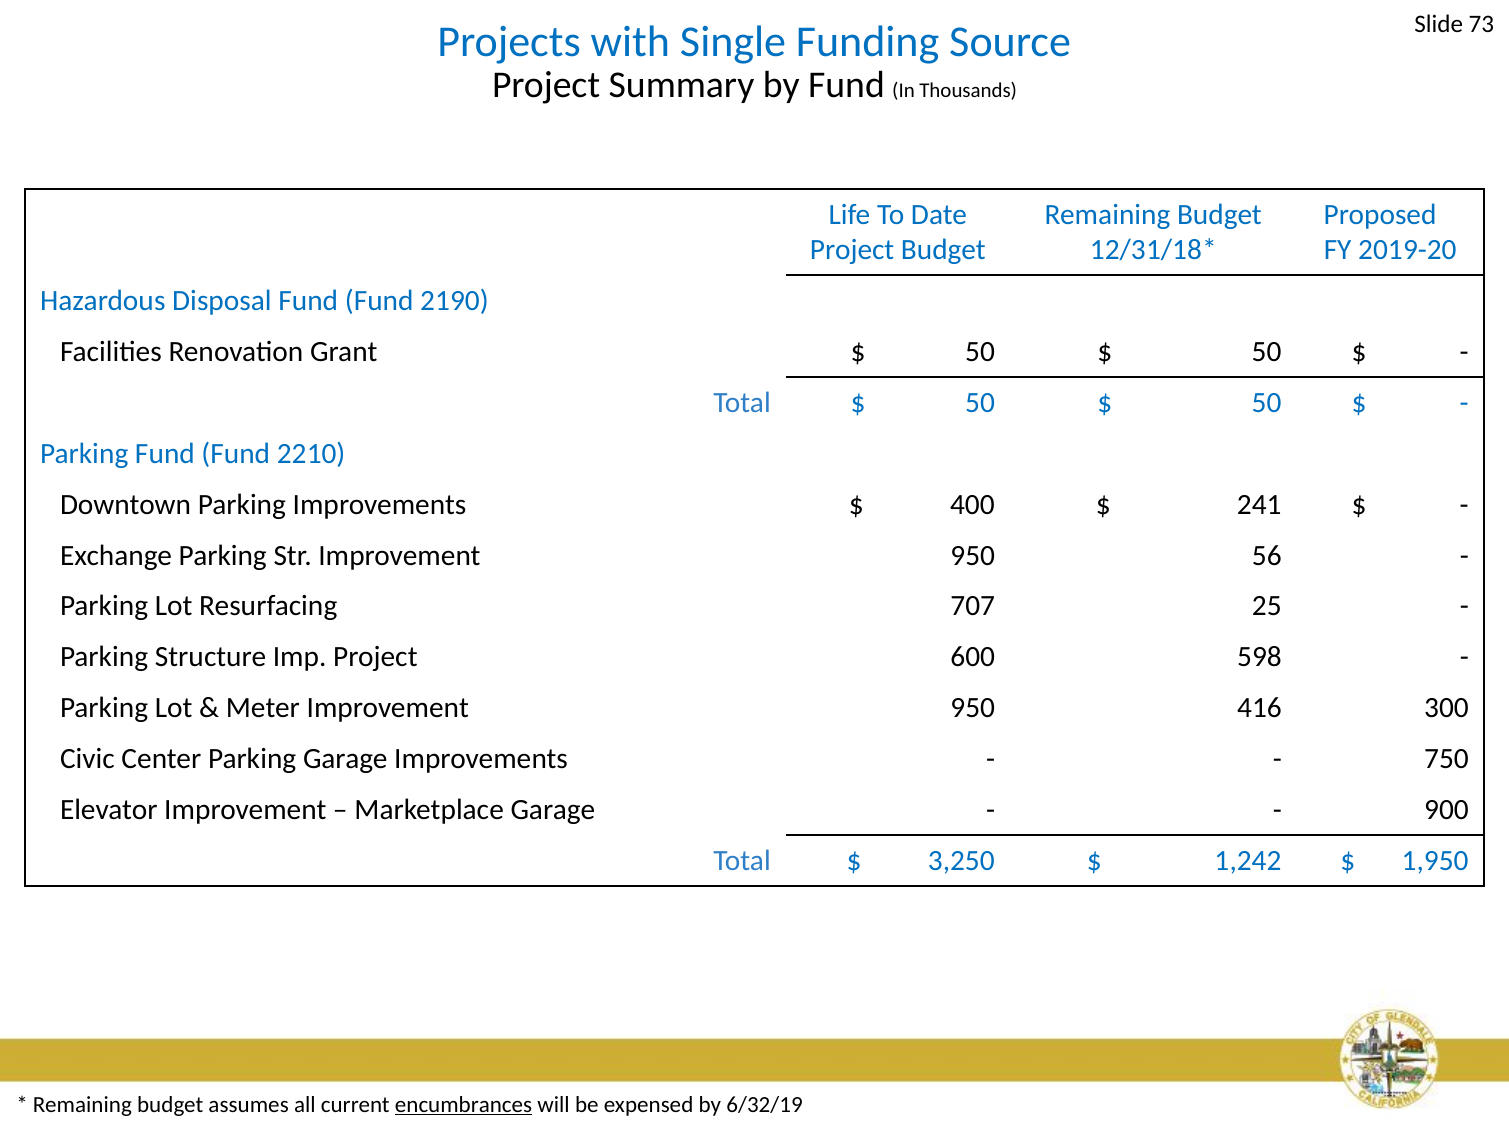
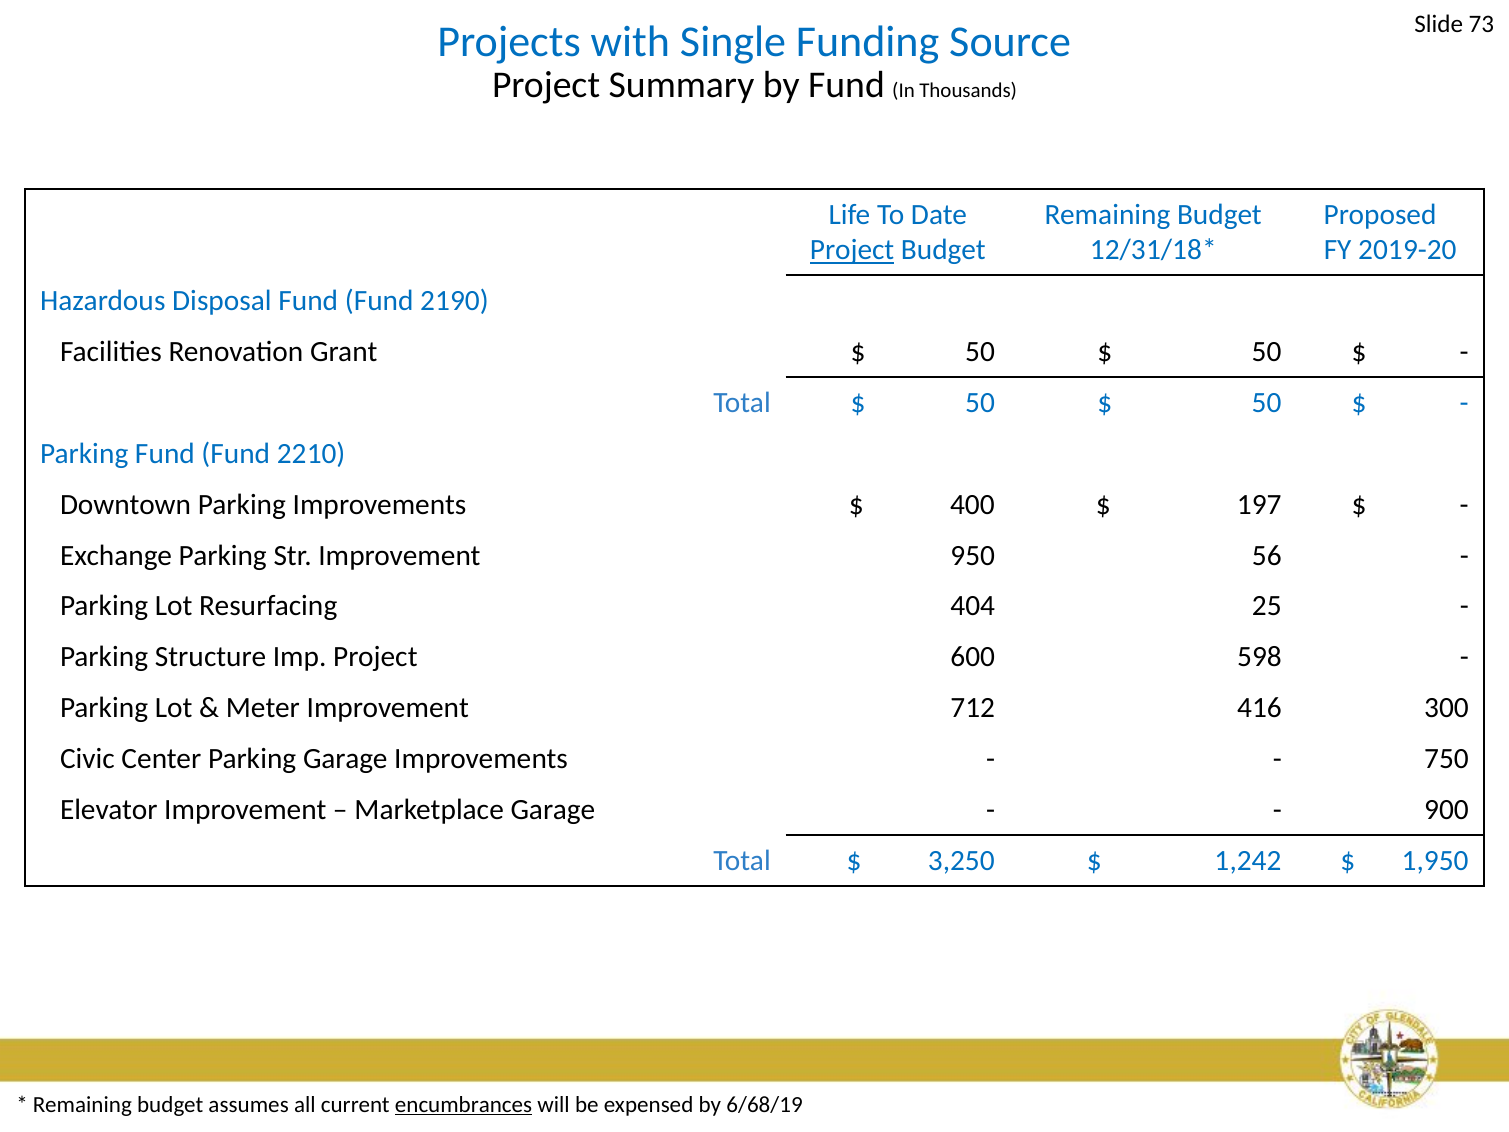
Project at (852, 250) underline: none -> present
241: 241 -> 197
707: 707 -> 404
Meter Improvement 950: 950 -> 712
6/32/19: 6/32/19 -> 6/68/19
